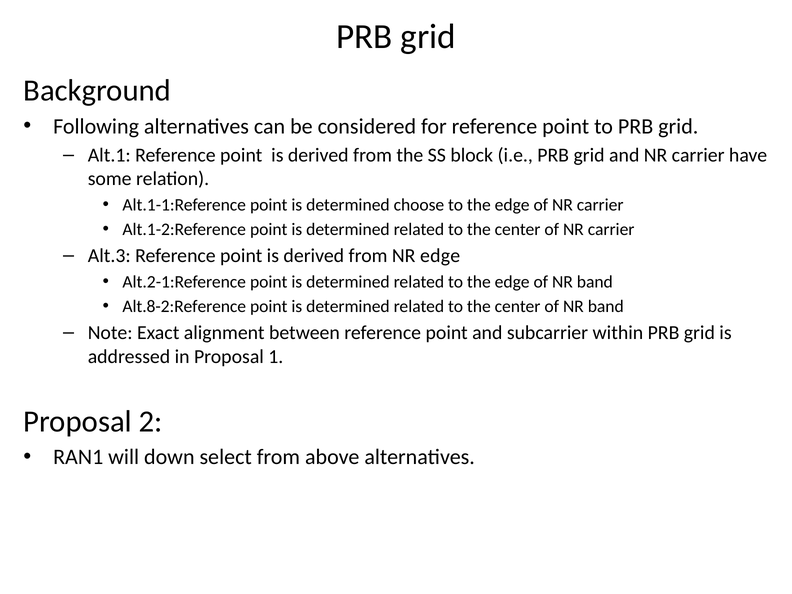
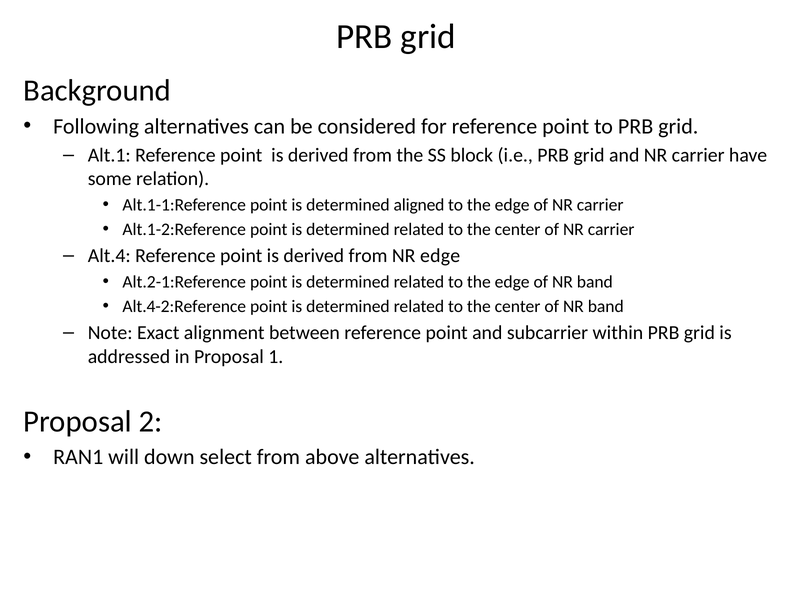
choose: choose -> aligned
Alt.3: Alt.3 -> Alt.4
Alt.8-2:Reference: Alt.8-2:Reference -> Alt.4-2:Reference
